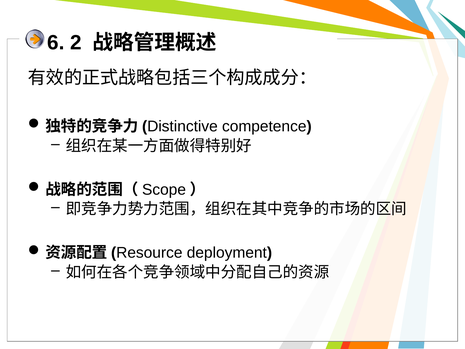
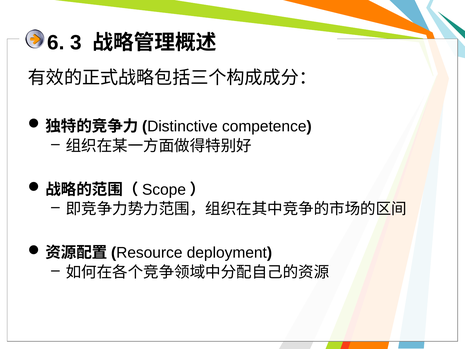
2: 2 -> 3
